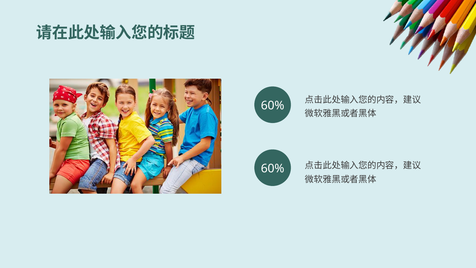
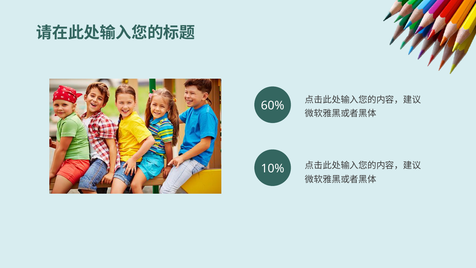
60% at (273, 168): 60% -> 10%
